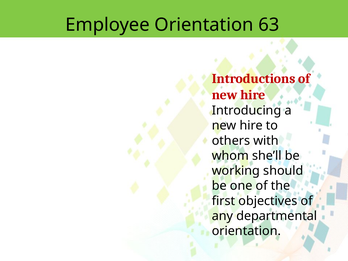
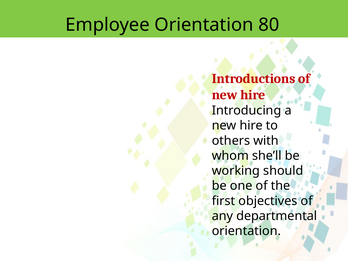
63: 63 -> 80
